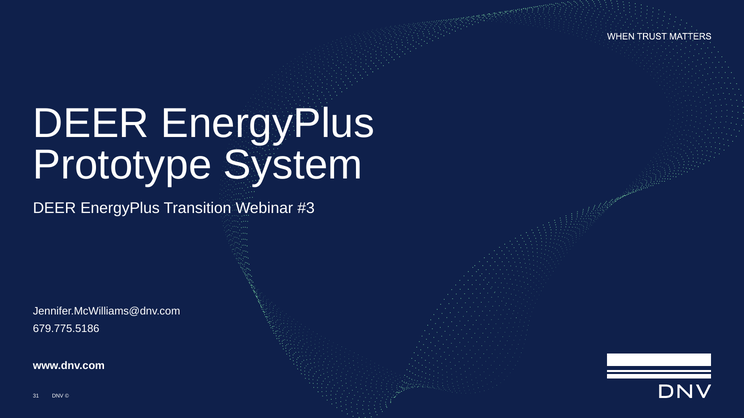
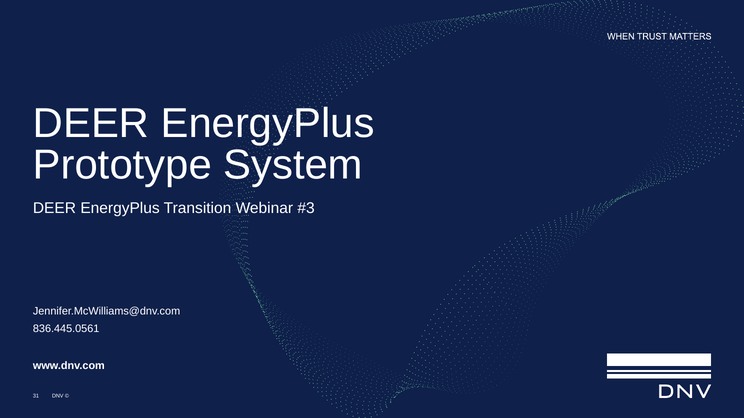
679.775.5186: 679.775.5186 -> 836.445.0561
